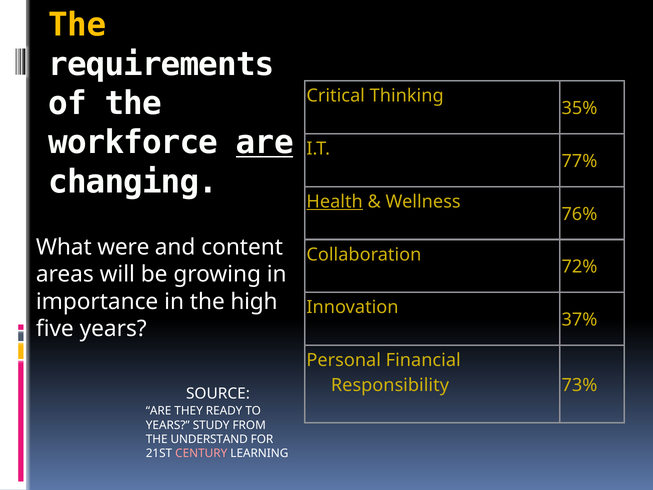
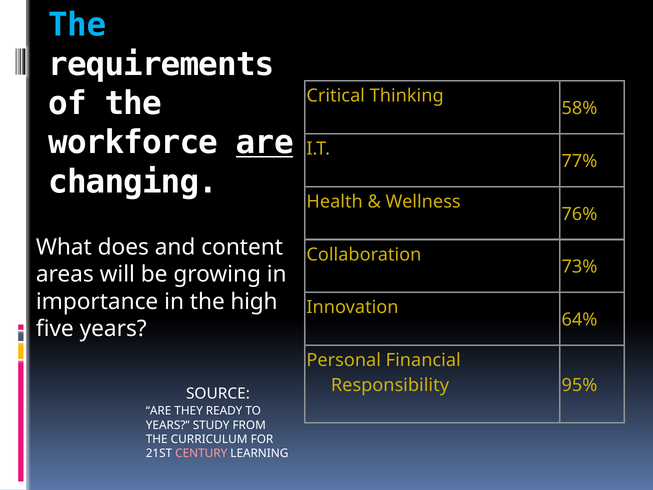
The at (77, 25) colour: yellow -> light blue
35%: 35% -> 58%
Health underline: present -> none
were: were -> does
72%: 72% -> 73%
37%: 37% -> 64%
73%: 73% -> 95%
UNDERSTAND: UNDERSTAND -> CURRICULUM
